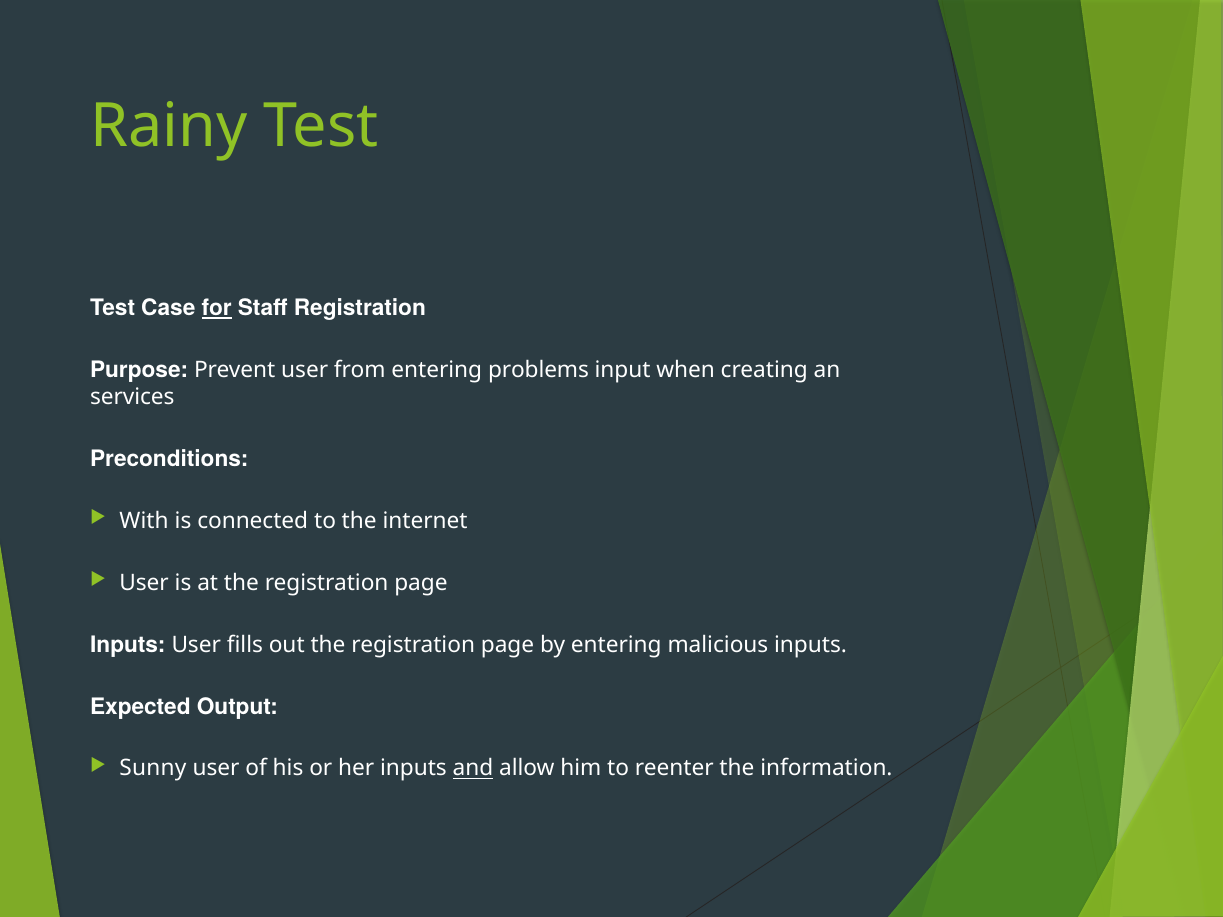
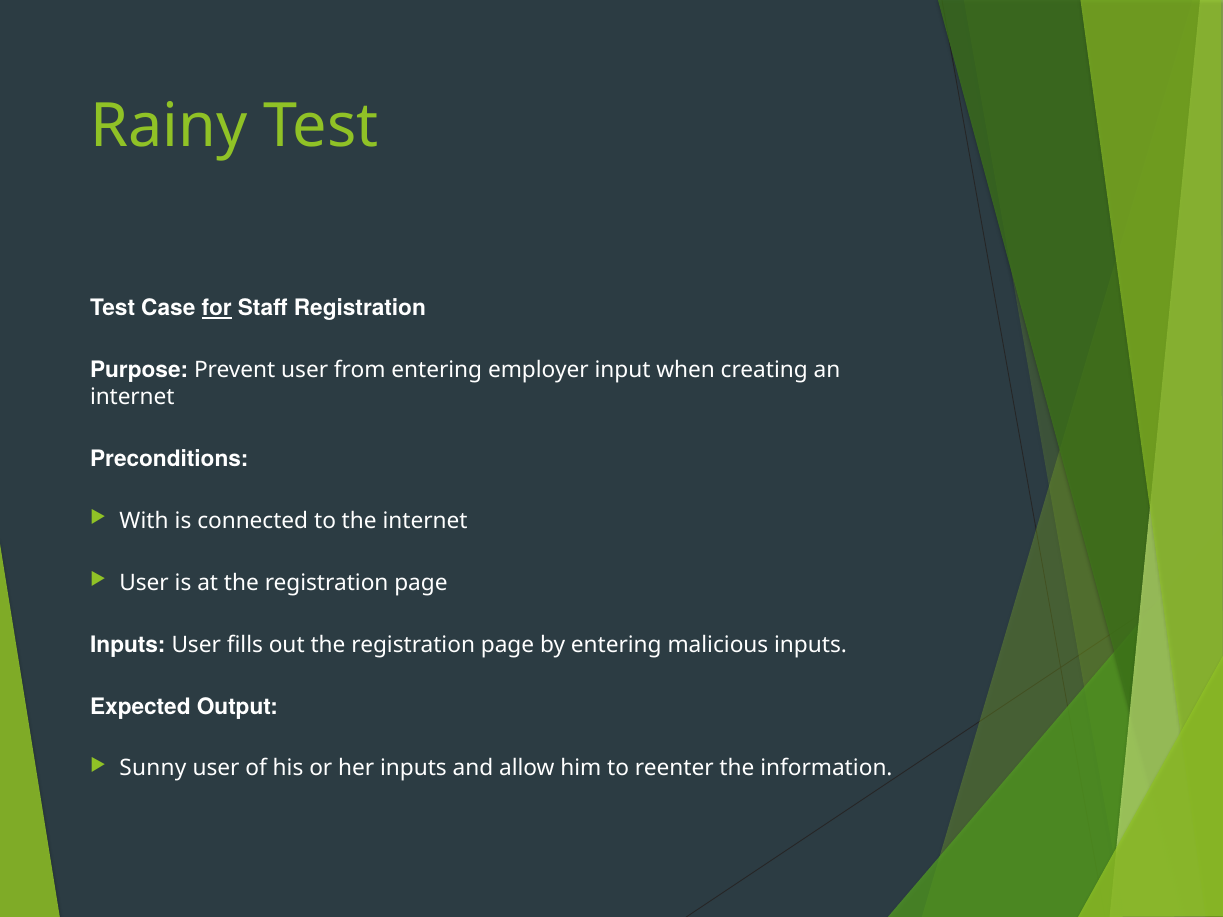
problems: problems -> employer
services at (132, 398): services -> internet
and underline: present -> none
